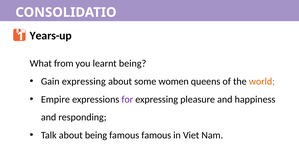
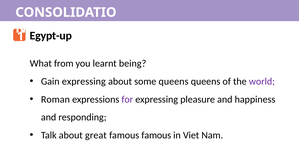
Years-up: Years-up -> Egypt-up
some women: women -> queens
world colour: orange -> purple
Empire: Empire -> Roman
about being: being -> great
